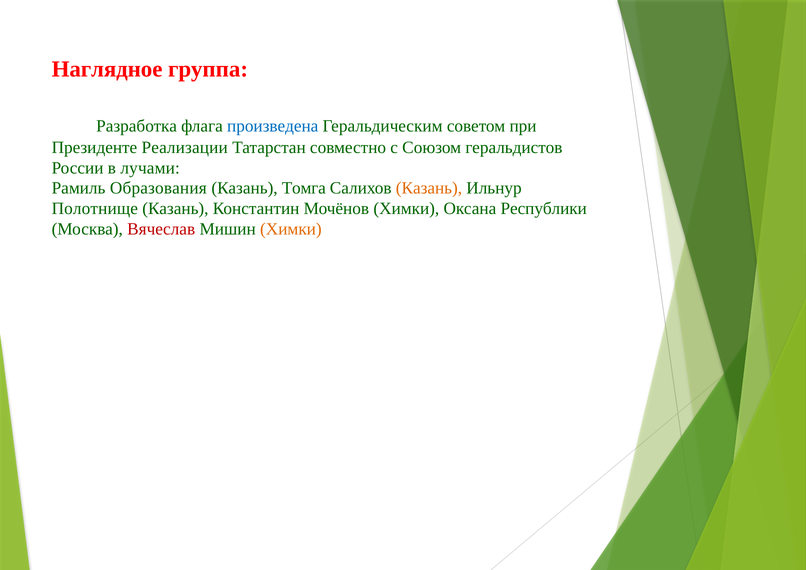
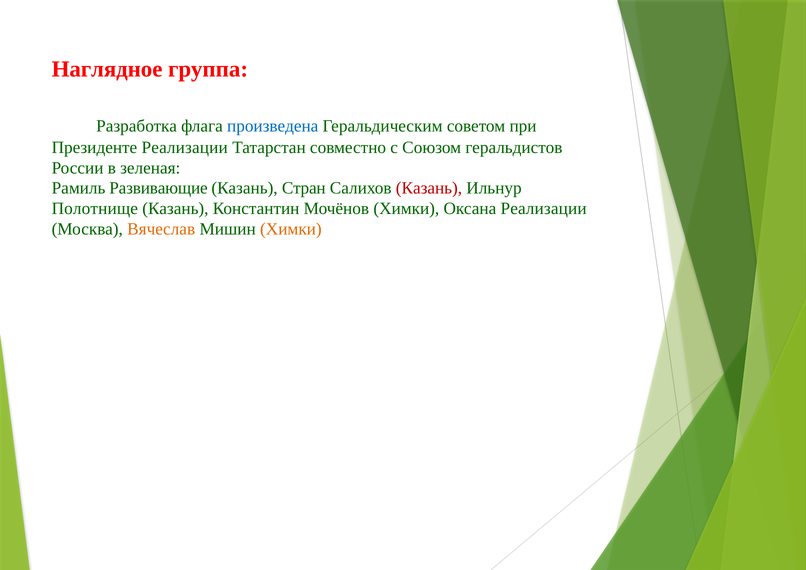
лучами: лучами -> зеленая
Образования: Образования -> Развивающие
Томга: Томга -> Стран
Казань at (429, 188) colour: orange -> red
Оксана Республики: Республики -> Реализации
Вячеслав colour: red -> orange
